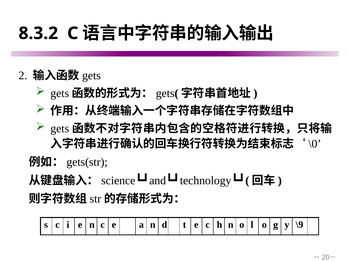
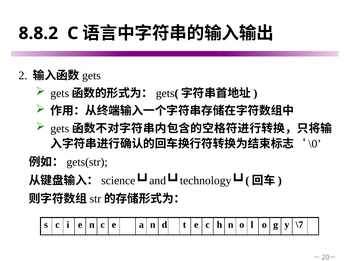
8.3.2: 8.3.2 -> 8.8.2
\9: \9 -> \7
